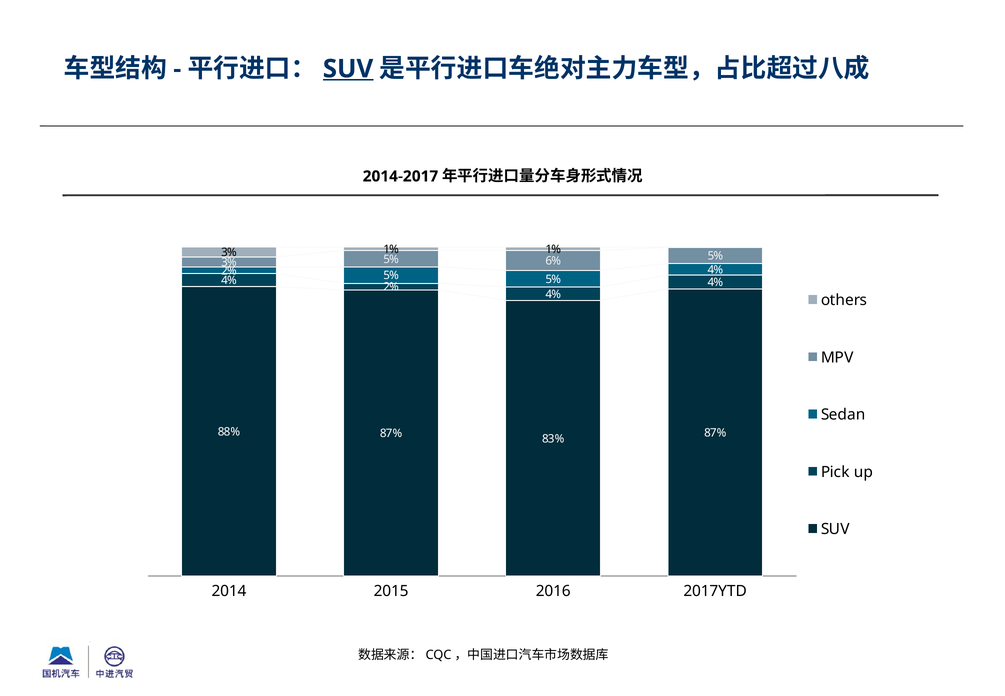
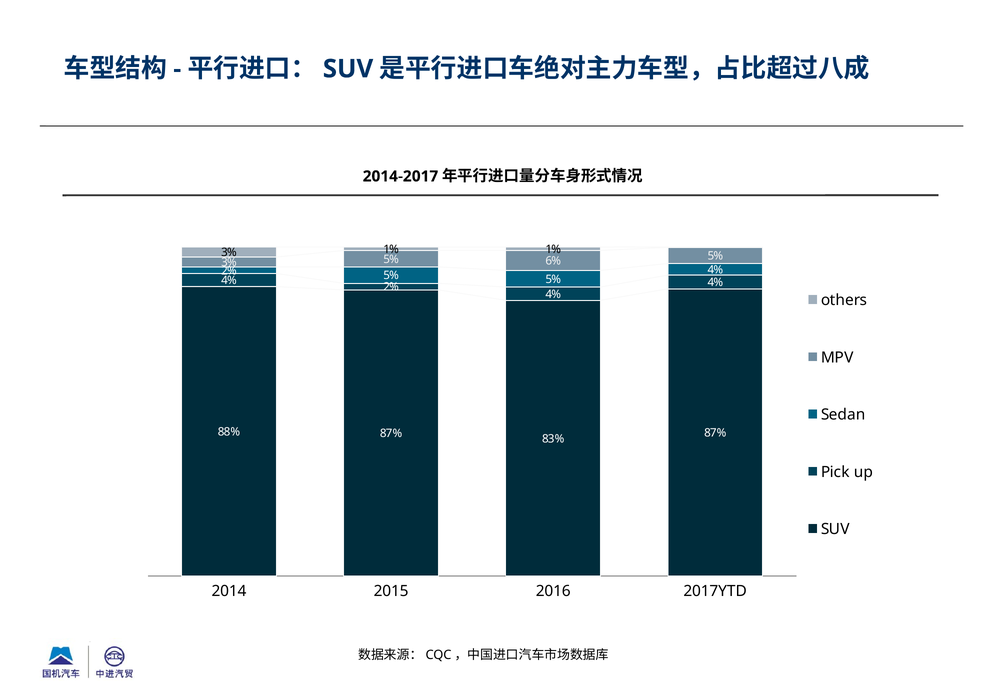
SUV at (348, 69) underline: present -> none
